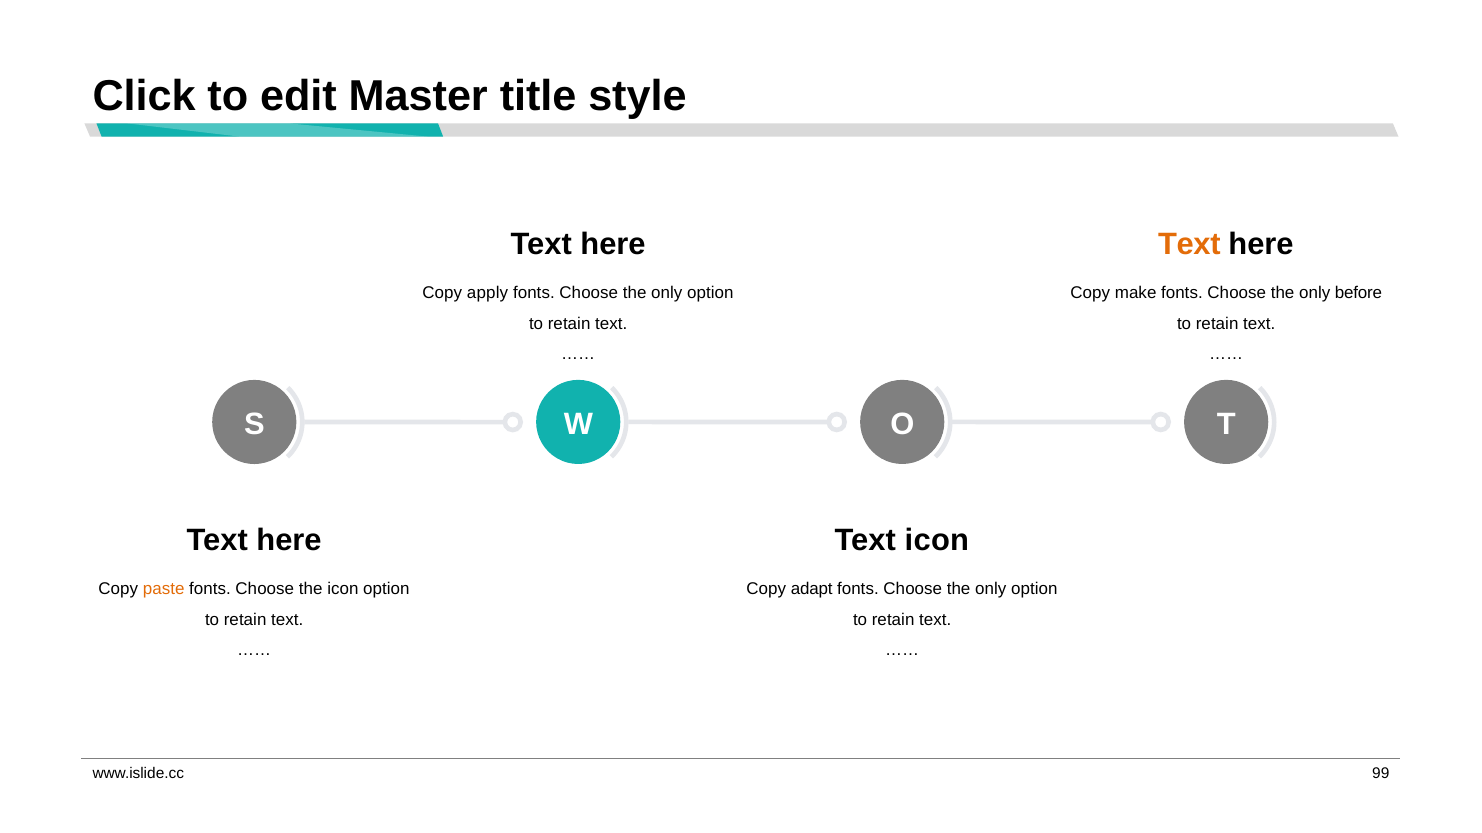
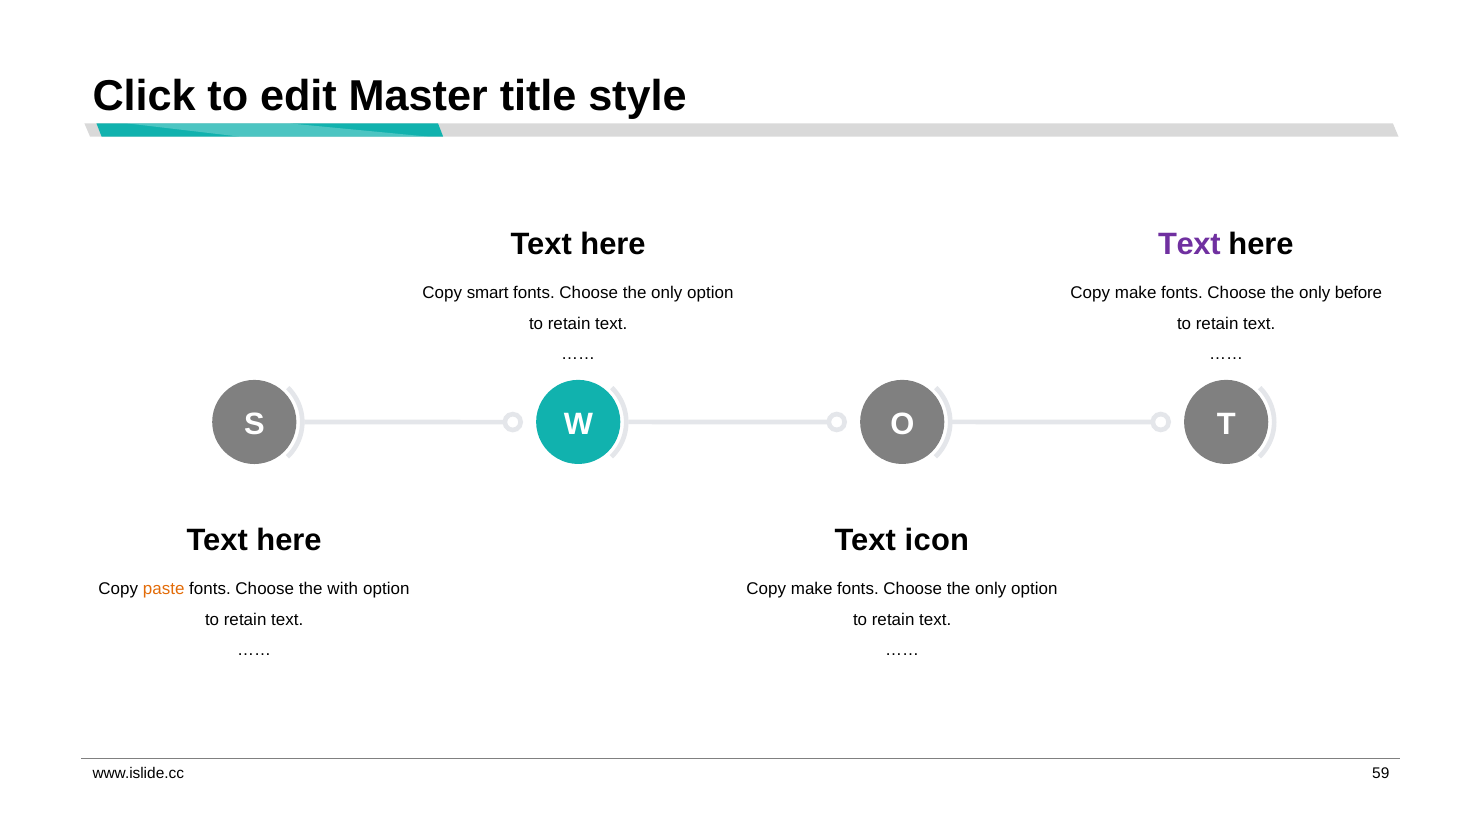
Text at (1189, 244) colour: orange -> purple
apply: apply -> smart
the icon: icon -> with
adapt at (812, 589): adapt -> make
99: 99 -> 59
